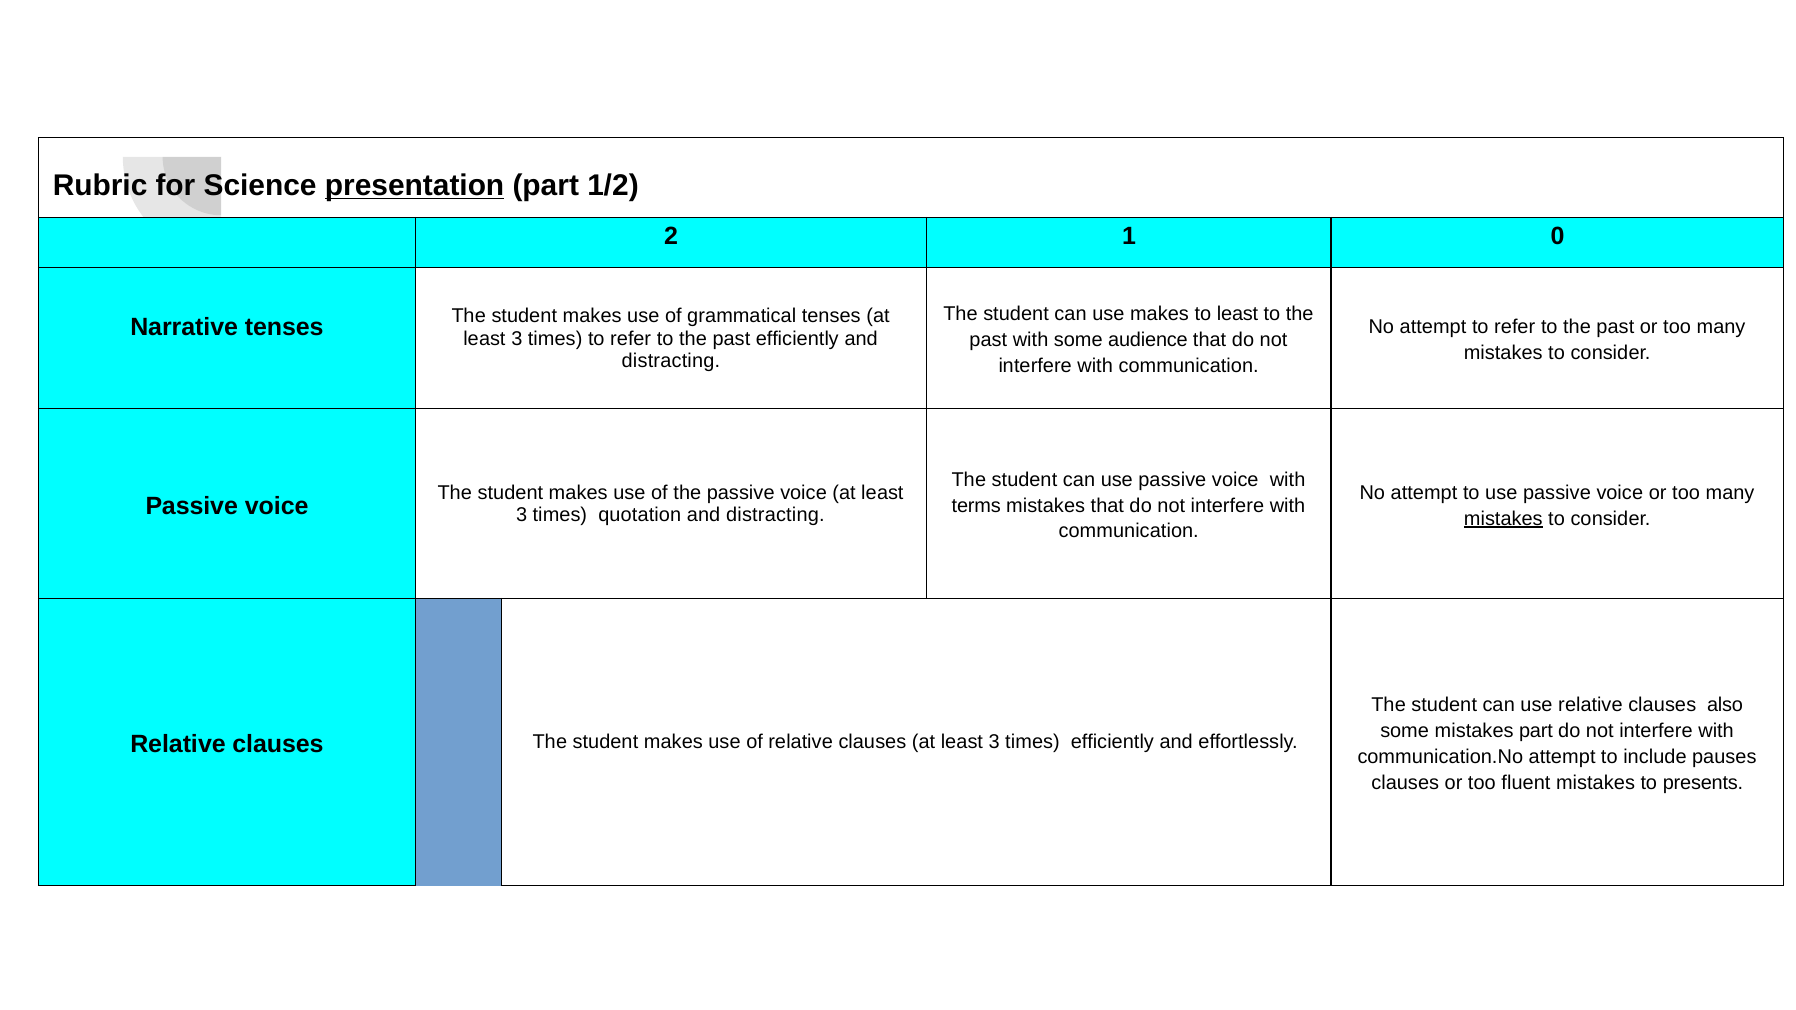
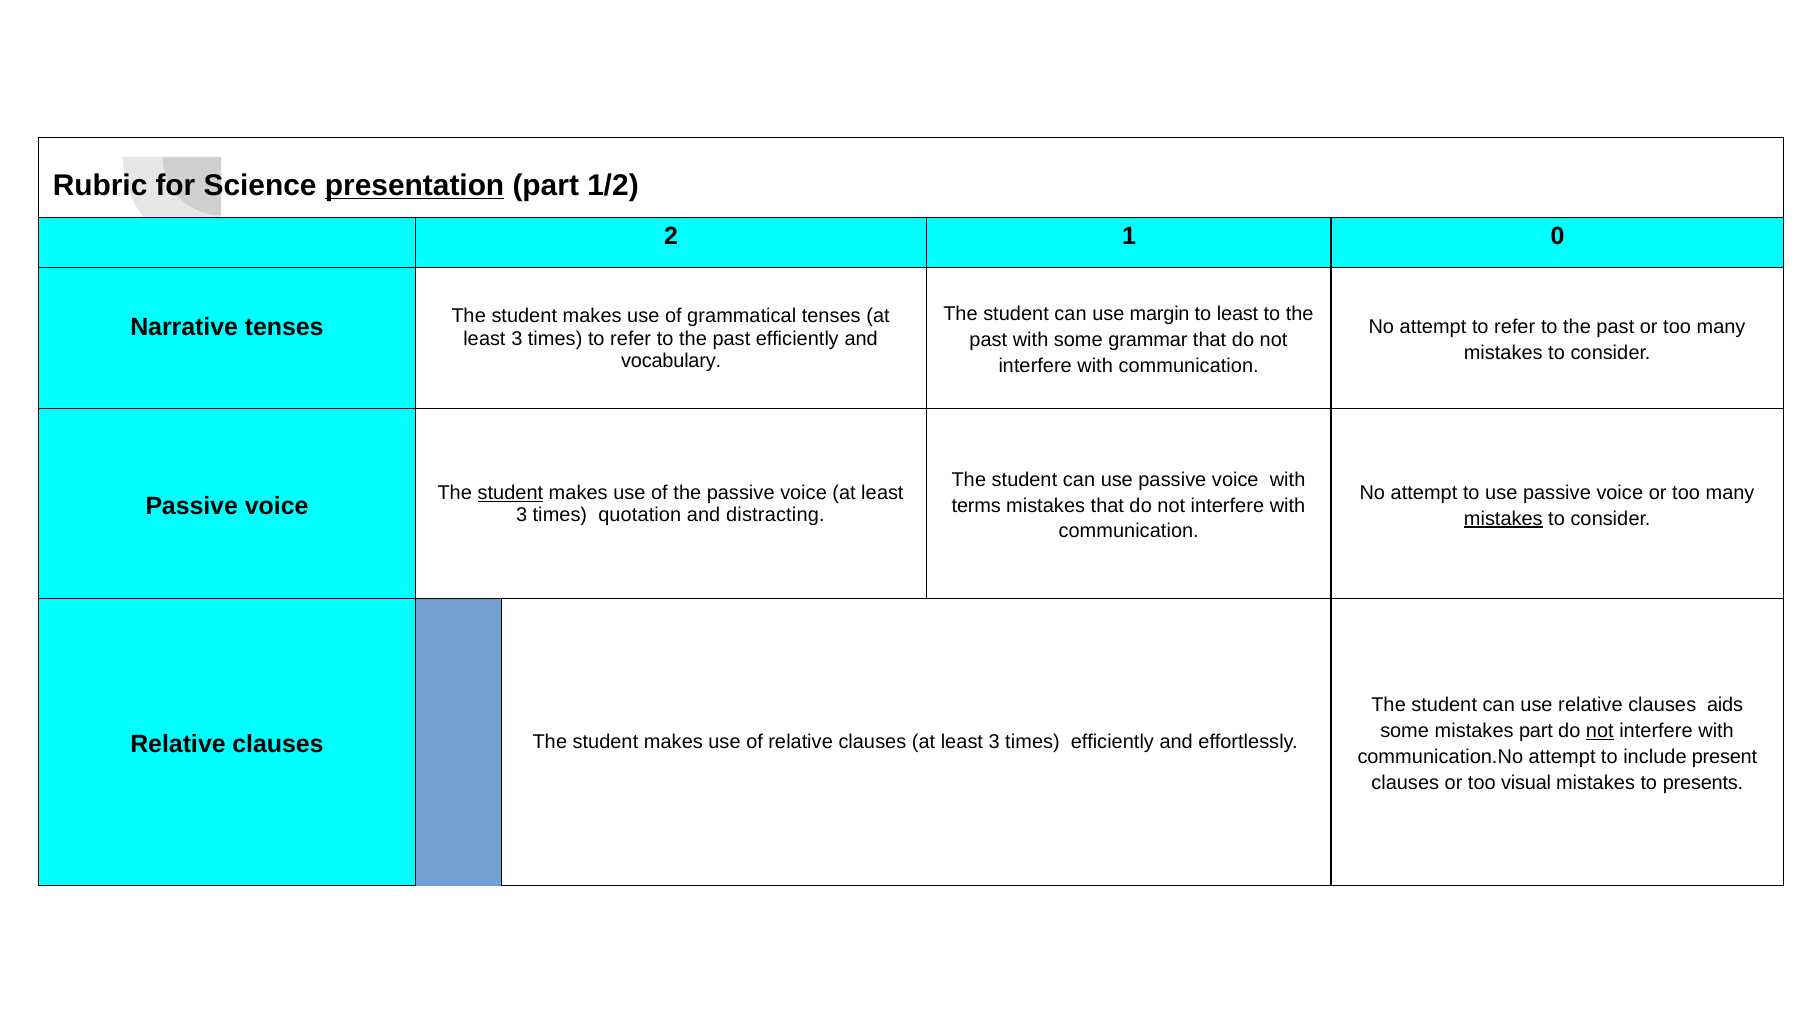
use makes: makes -> margin
audience: audience -> grammar
distracting at (671, 361): distracting -> vocabulary
student at (510, 493) underline: none -> present
also: also -> aids
not at (1600, 731) underline: none -> present
pauses: pauses -> present
fluent: fluent -> visual
